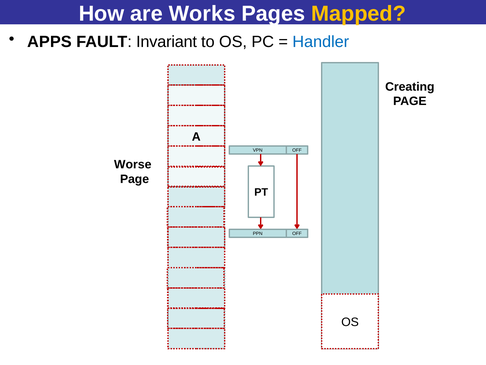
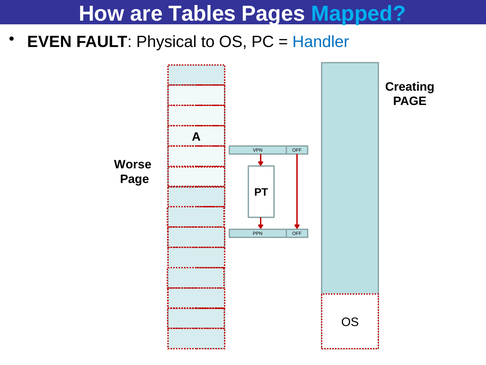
Works: Works -> Tables
Mapped colour: yellow -> light blue
APPS: APPS -> EVEN
Invariant: Invariant -> Physical
